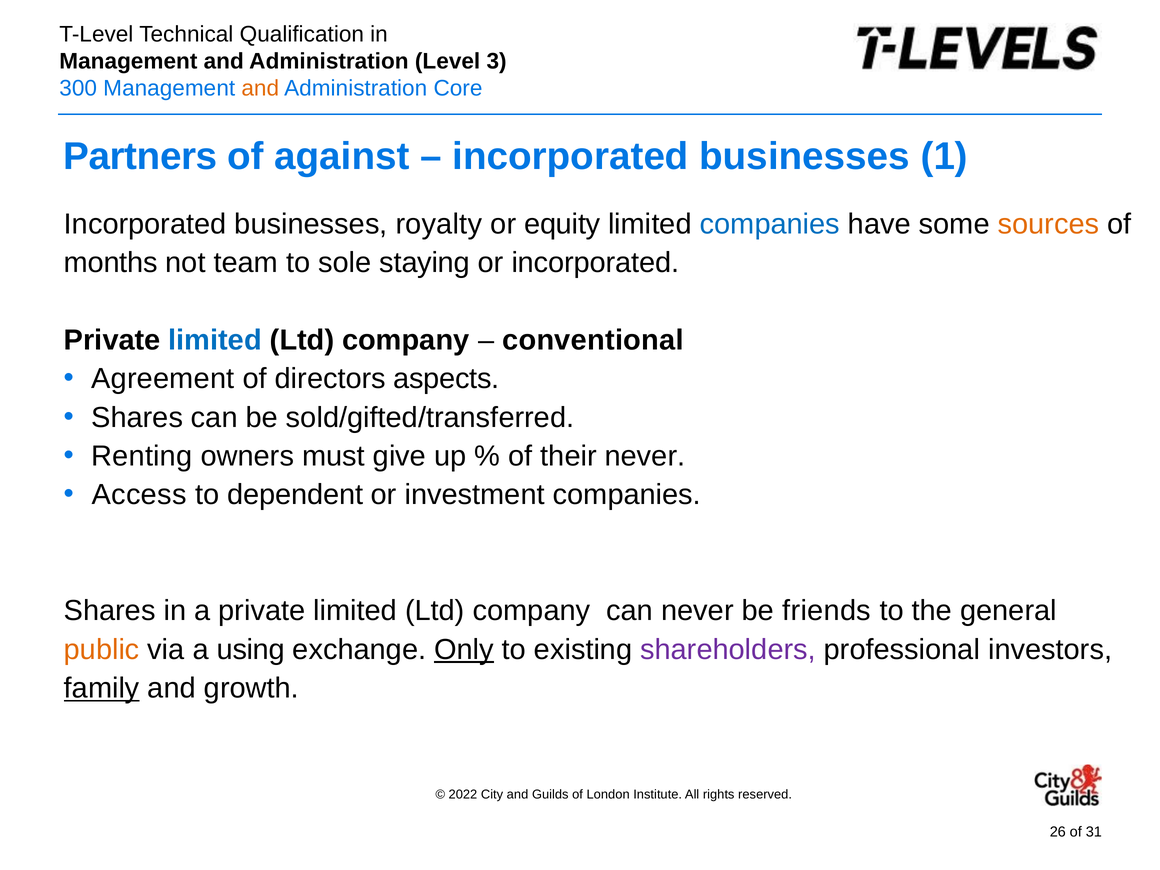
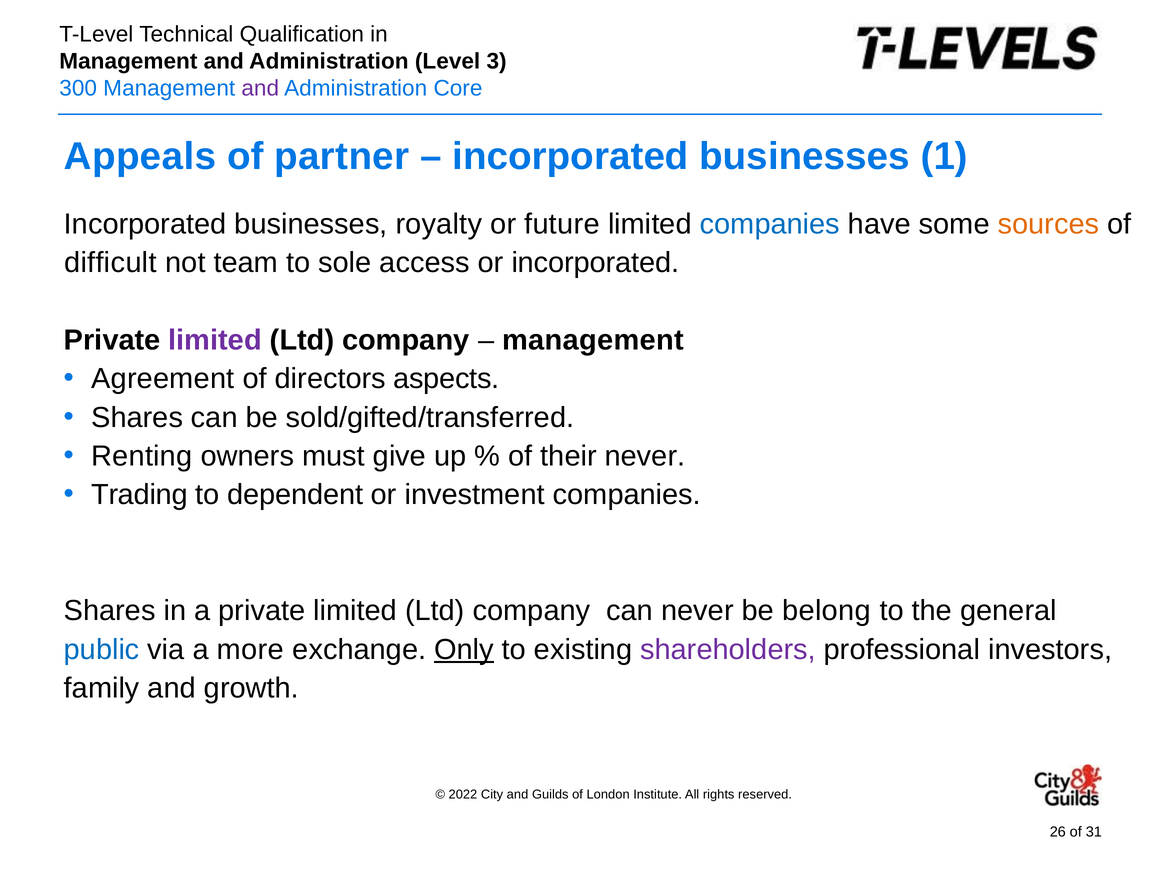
and at (260, 89) colour: orange -> purple
Partners: Partners -> Appeals
against: against -> partner
equity: equity -> future
months: months -> difficult
staying: staying -> access
limited at (215, 340) colour: blue -> purple
conventional at (593, 340): conventional -> management
Access: Access -> Trading
friends: friends -> belong
public colour: orange -> blue
using: using -> more
family underline: present -> none
